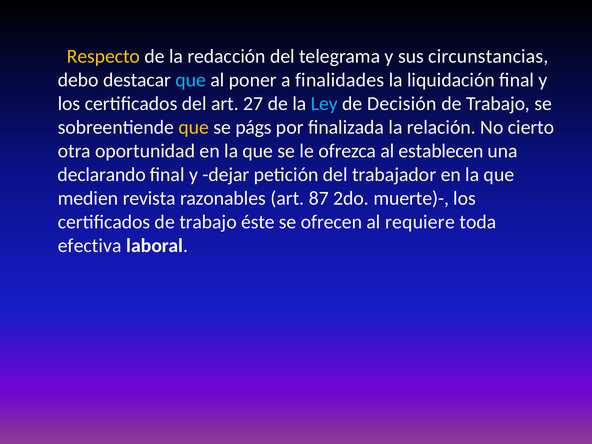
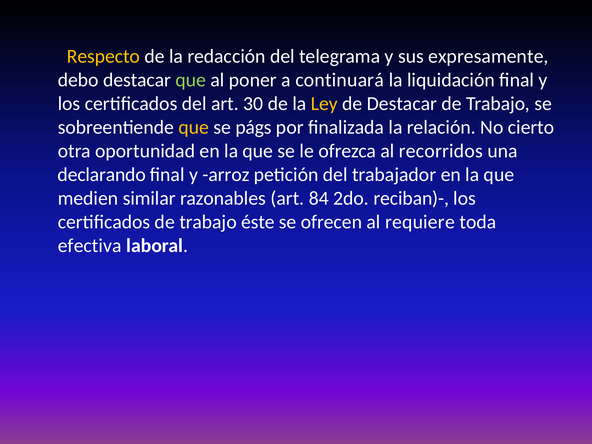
circunstancias: circunstancias -> expresamente
que at (191, 80) colour: light blue -> light green
finalidades: finalidades -> continuará
27: 27 -> 30
Ley colour: light blue -> yellow
de Decisión: Decisión -> Destacar
establecen: establecen -> recorridos
dejar: dejar -> arroz
revista: revista -> similar
87: 87 -> 84
muerte)-: muerte)- -> reciban)-
